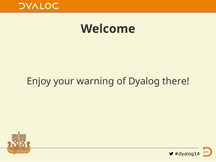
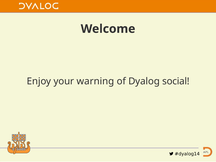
there: there -> social
